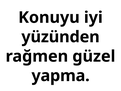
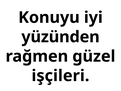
yapma: yapma -> işçileri
